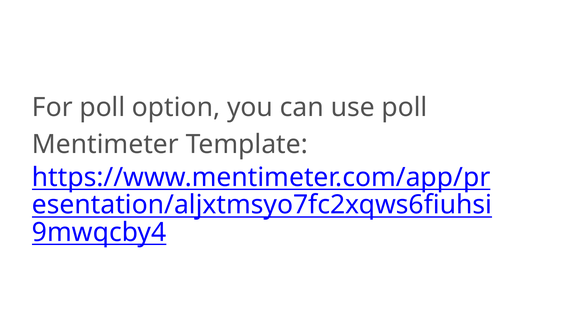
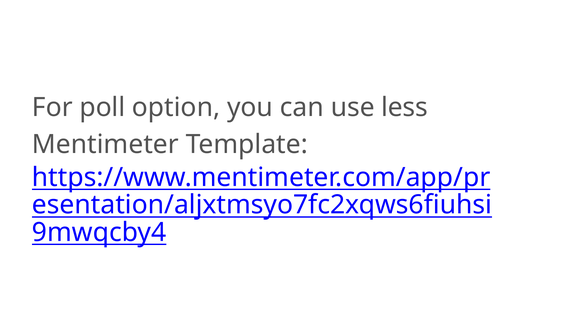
use poll: poll -> less
